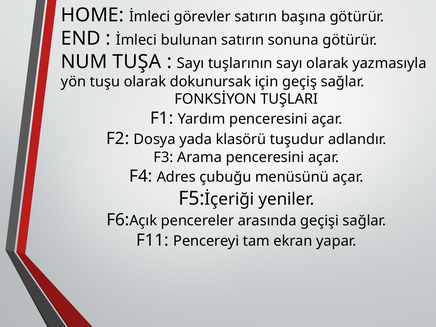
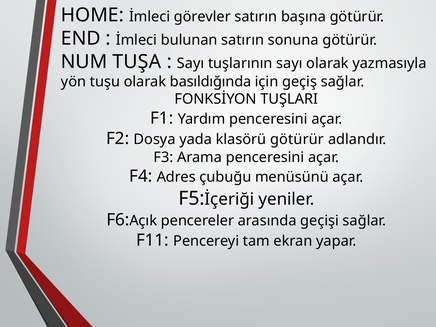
dokunursak: dokunursak -> basıldığında
klasörü tuşudur: tuşudur -> götürür
